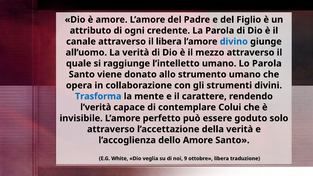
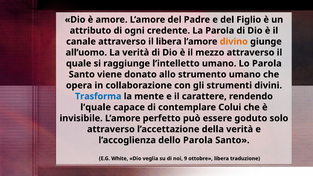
divino colour: blue -> orange
l’verità: l’verità -> l’quale
dello Amore: Amore -> Parola
